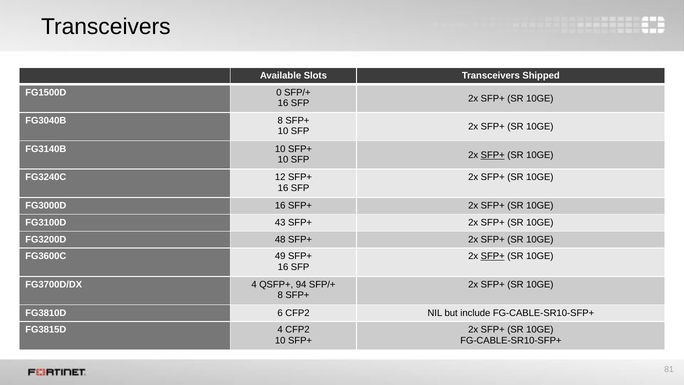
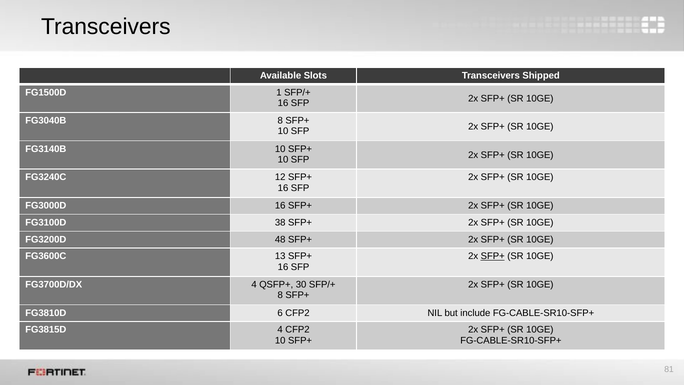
0: 0 -> 1
SFP+ at (493, 155) underline: present -> none
43: 43 -> 38
49: 49 -> 13
94: 94 -> 30
